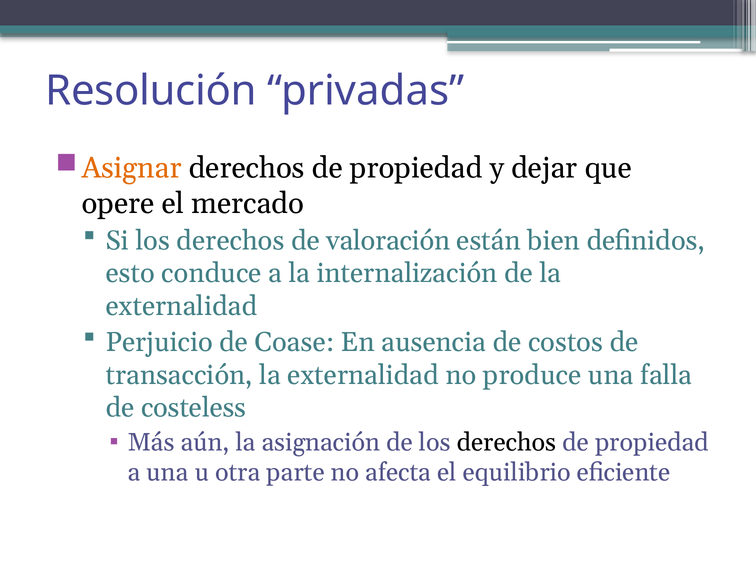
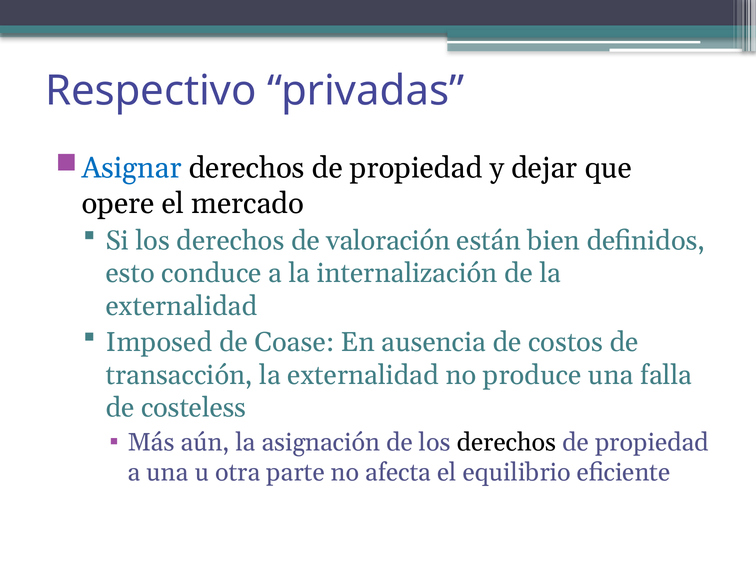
Resolución: Resolución -> Respectivo
Asignar colour: orange -> blue
Perjuicio: Perjuicio -> Imposed
